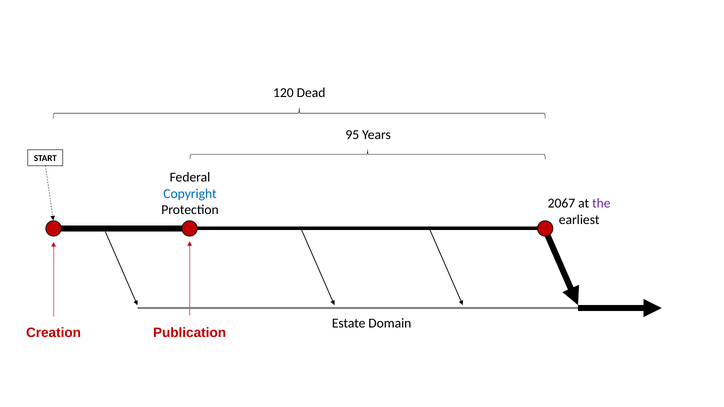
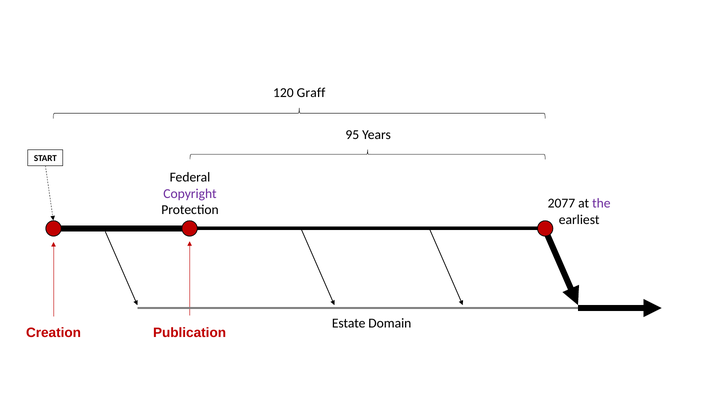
Dead: Dead -> Graff
Copyright colour: blue -> purple
2067: 2067 -> 2077
